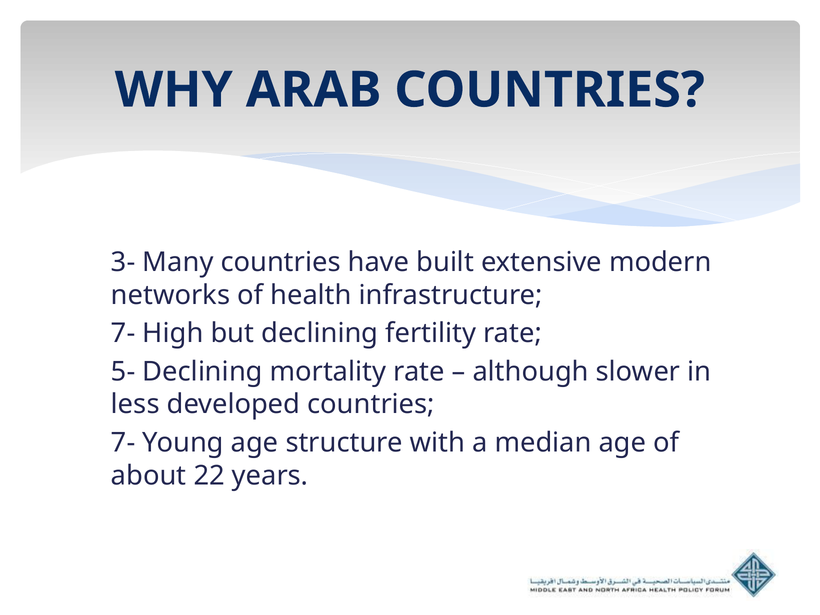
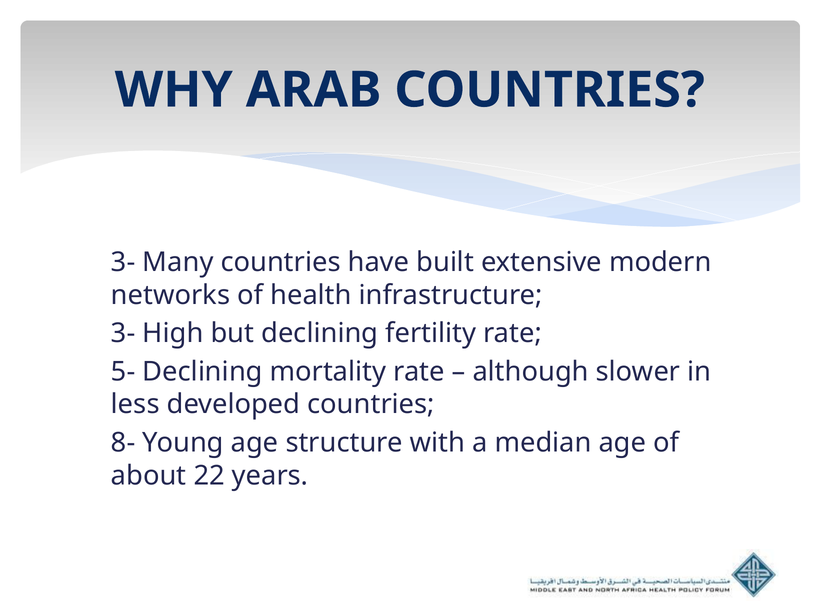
7- at (123, 333): 7- -> 3-
7- at (123, 443): 7- -> 8-
